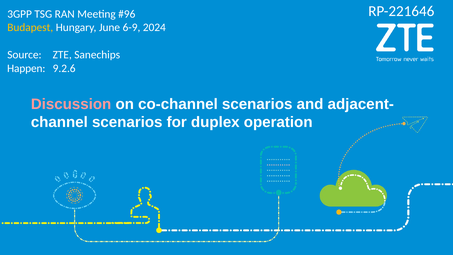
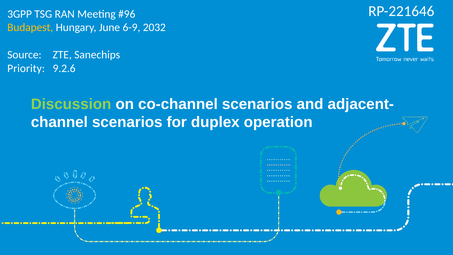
2024: 2024 -> 2032
Happen: Happen -> Priority
Discussion colour: pink -> light green
